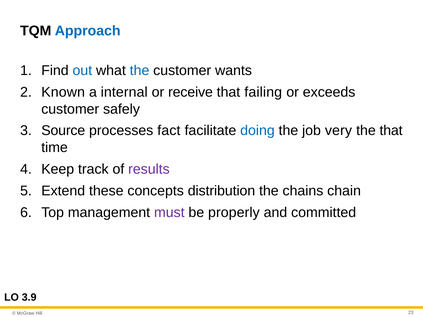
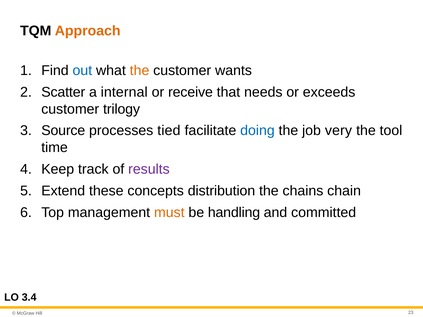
Approach colour: blue -> orange
the at (140, 71) colour: blue -> orange
Known: Known -> Scatter
failing: failing -> needs
safely: safely -> trilogy
fact: fact -> tied
the that: that -> tool
must colour: purple -> orange
properly: properly -> handling
3.9: 3.9 -> 3.4
